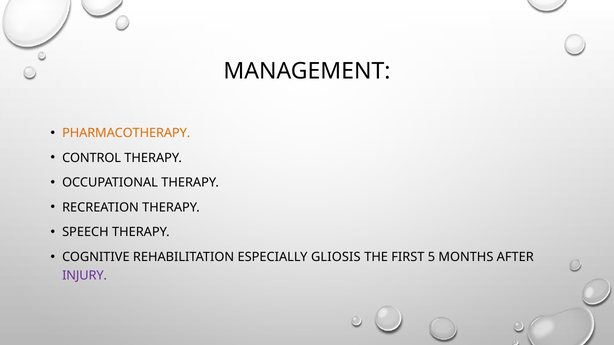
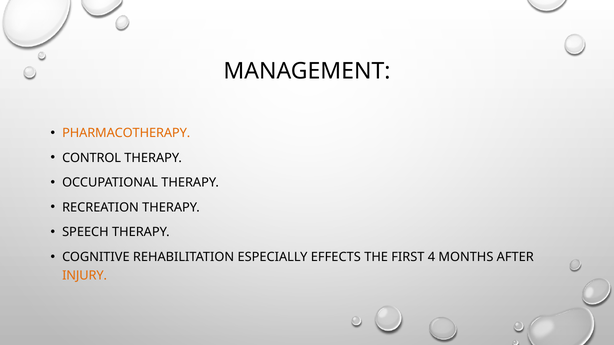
GLIOSIS: GLIOSIS -> EFFECTS
5: 5 -> 4
INJURY colour: purple -> orange
